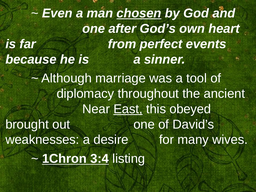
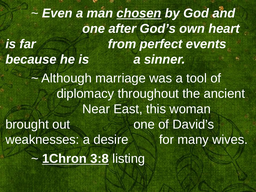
East underline: present -> none
obeyed: obeyed -> woman
3:4: 3:4 -> 3:8
